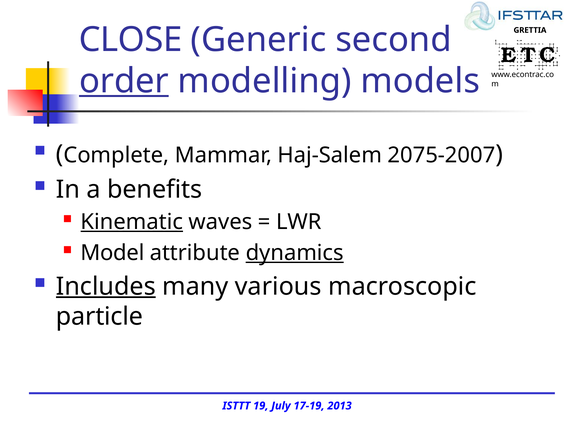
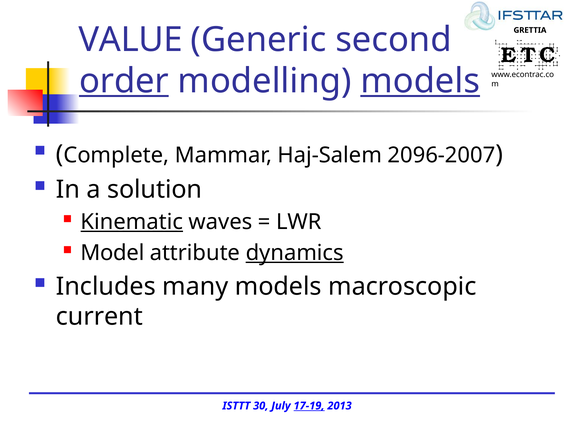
CLOSE: CLOSE -> VALUE
models at (420, 81) underline: none -> present
2075-2007: 2075-2007 -> 2096-2007
benefits: benefits -> solution
Includes underline: present -> none
many various: various -> models
particle: particle -> current
19: 19 -> 30
17-19 underline: none -> present
